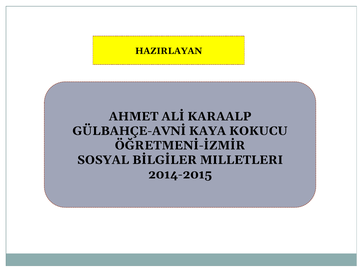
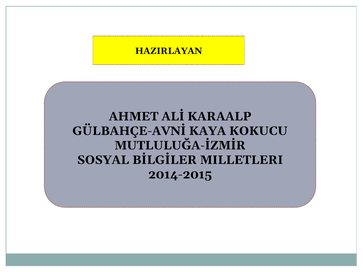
ÖĞRETMENİ-İZMİR: ÖĞRETMENİ-İZMİR -> MUTLULUĞA-İZMİR
